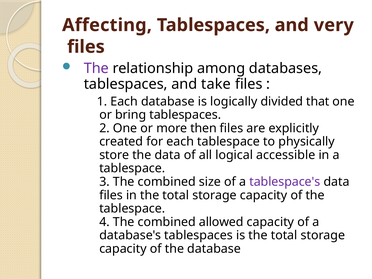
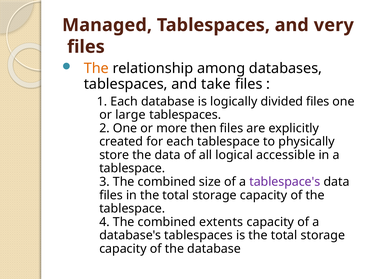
Affecting: Affecting -> Managed
The at (96, 68) colour: purple -> orange
divided that: that -> files
bring: bring -> large
allowed: allowed -> extents
